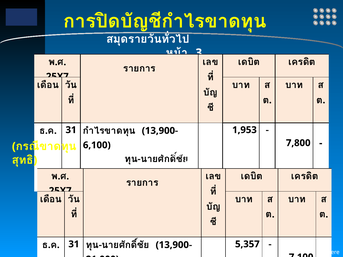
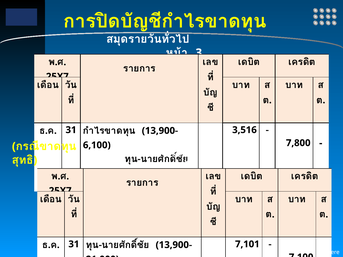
1,953: 1,953 -> 3,516
5,357: 5,357 -> 7,101
